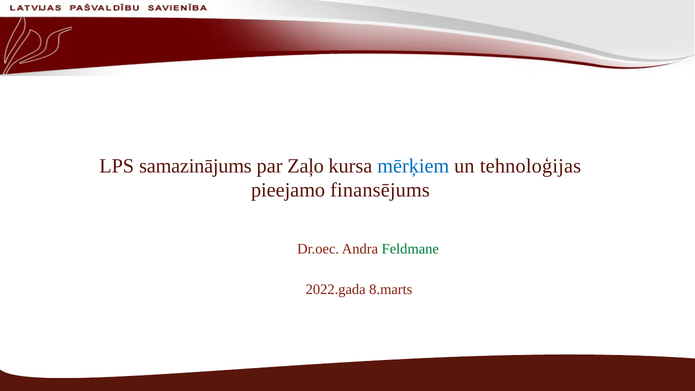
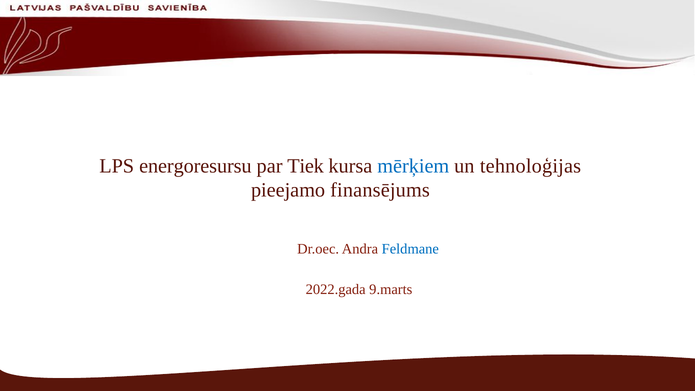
samazinājums: samazinājums -> energoresursu
Zaļo: Zaļo -> Tiek
Feldmane colour: green -> blue
8.marts: 8.marts -> 9.marts
